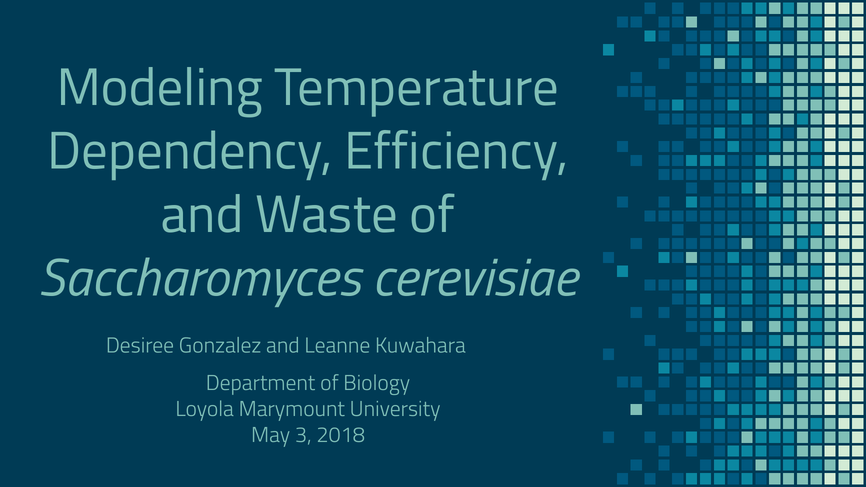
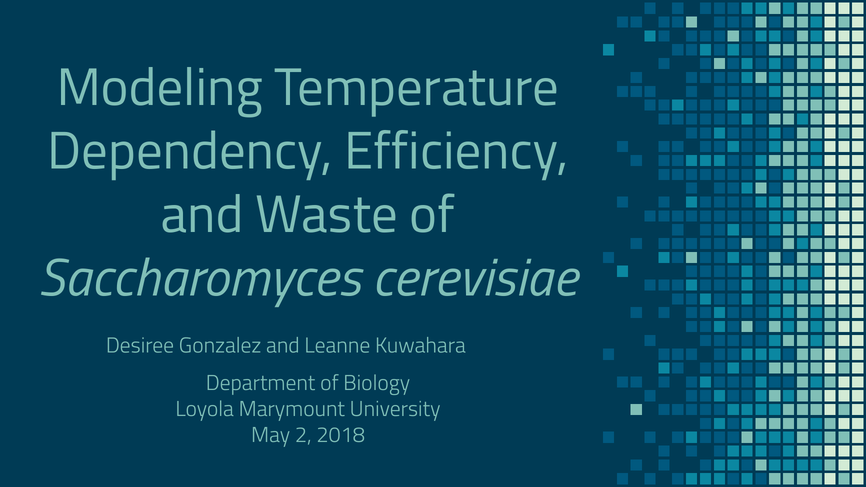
3: 3 -> 2
